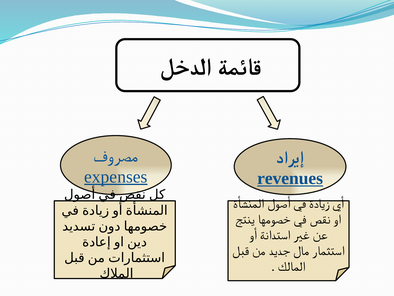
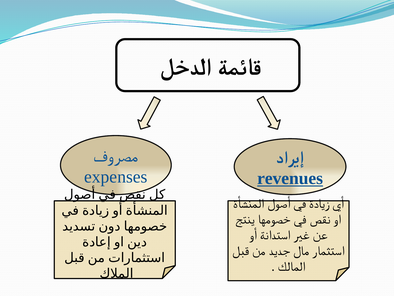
expenses underline: present -> none
